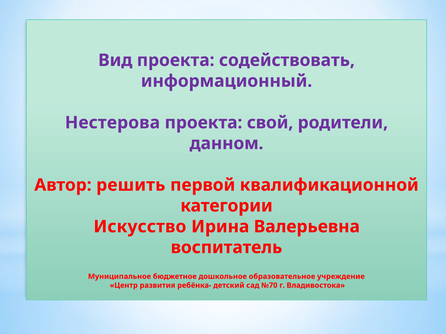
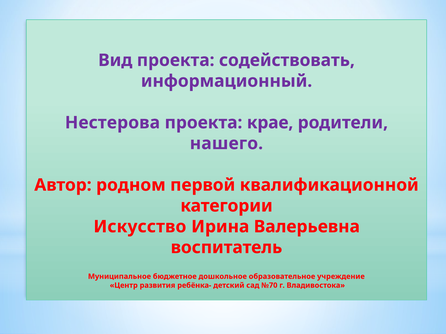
свой: свой -> крае
данном: данном -> нашего
решить: решить -> родном
